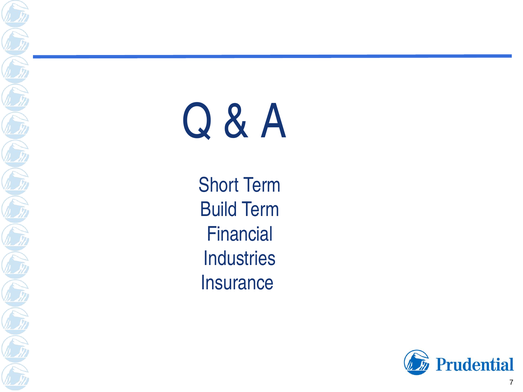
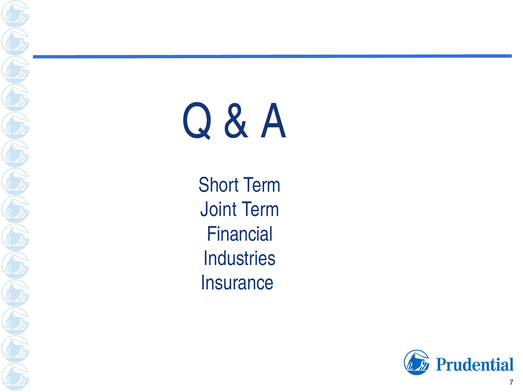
Build: Build -> Joint
